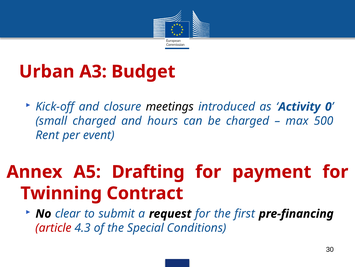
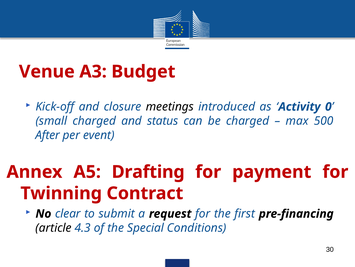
Urban: Urban -> Venue
hours: hours -> status
Rent: Rent -> After
article colour: red -> black
